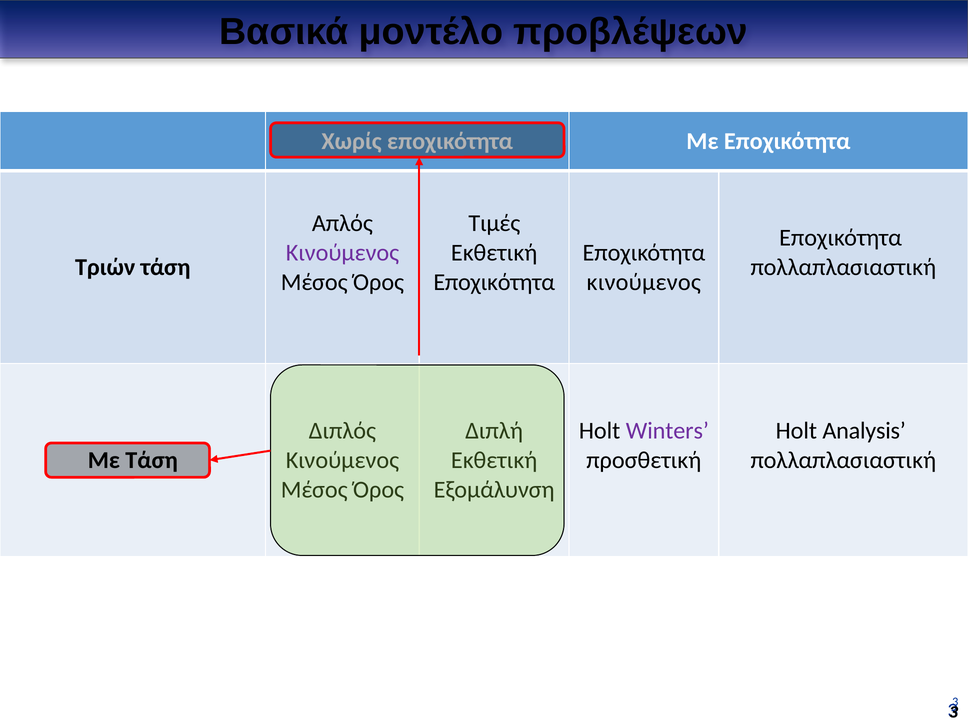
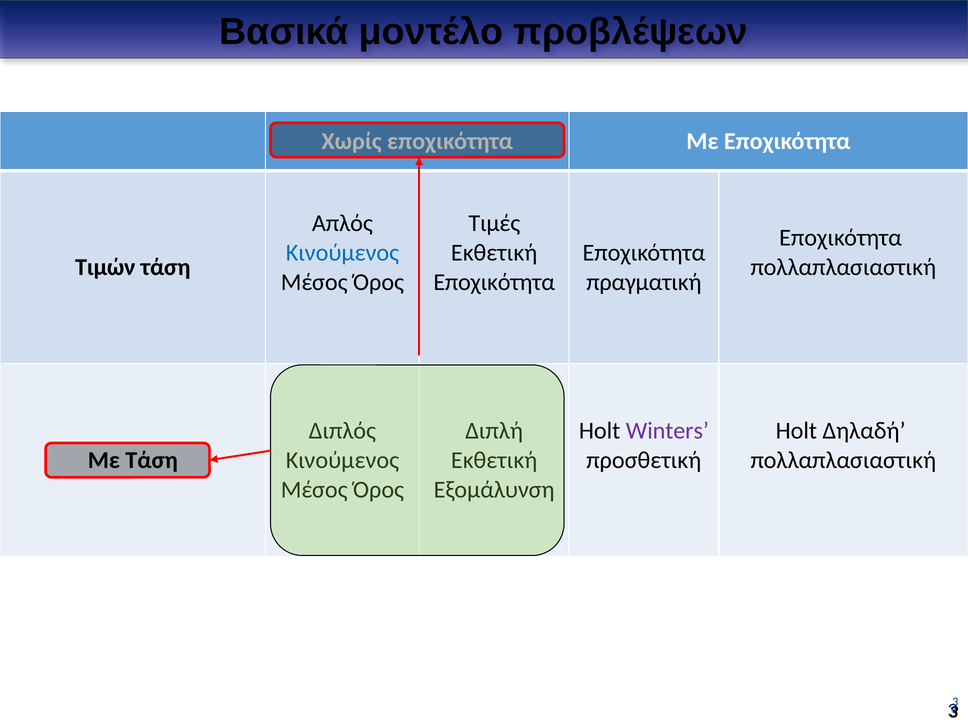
Κινούμενος at (342, 253) colour: purple -> blue
Τριών: Τριών -> Τιμών
κινούμενος at (644, 282): κινούμενος -> πραγματική
Analysis: Analysis -> Δηλαδή
